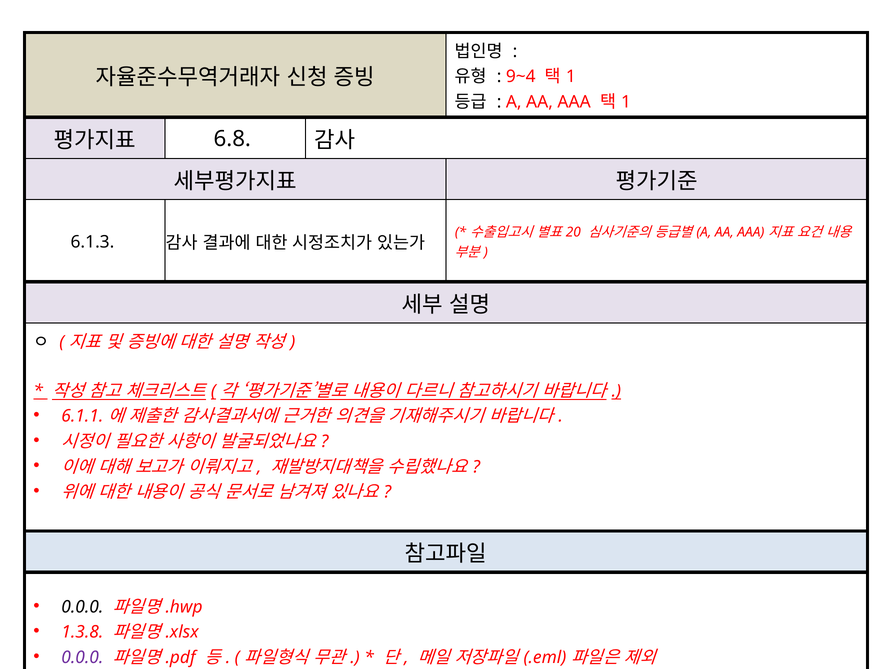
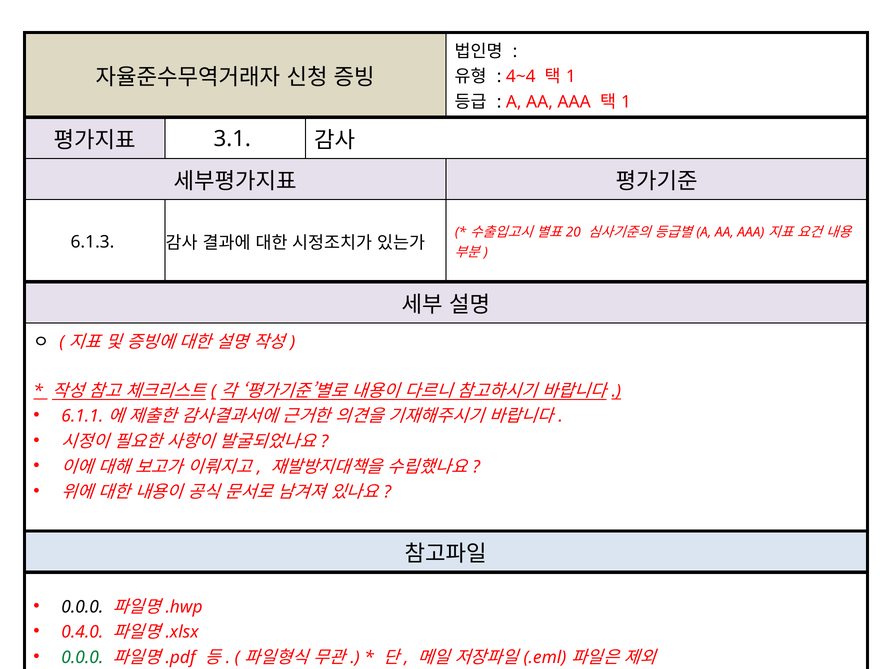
9~4: 9~4 -> 4~4
6.8: 6.8 -> 3.1
1.3.8: 1.3.8 -> 0.4.0
0.0.0 at (82, 658) colour: purple -> green
